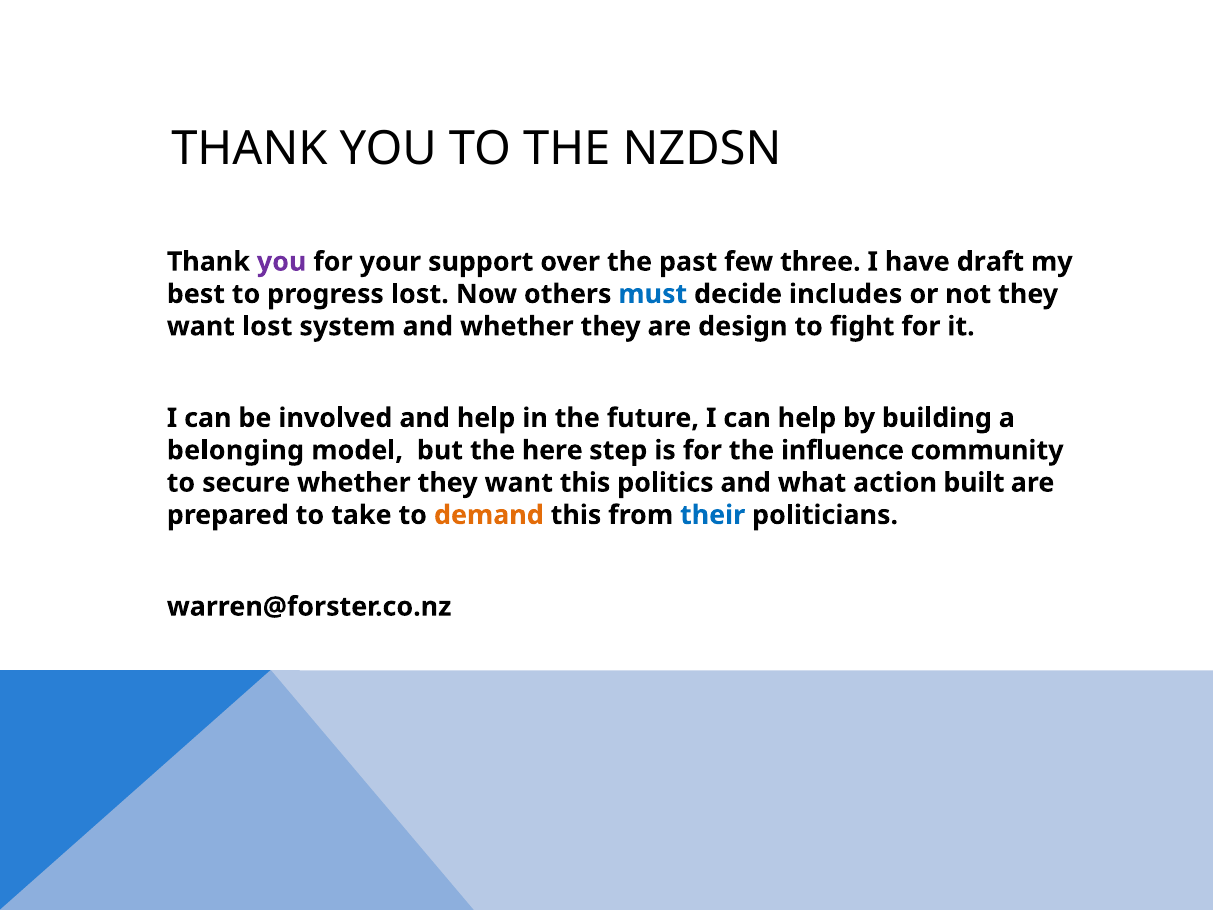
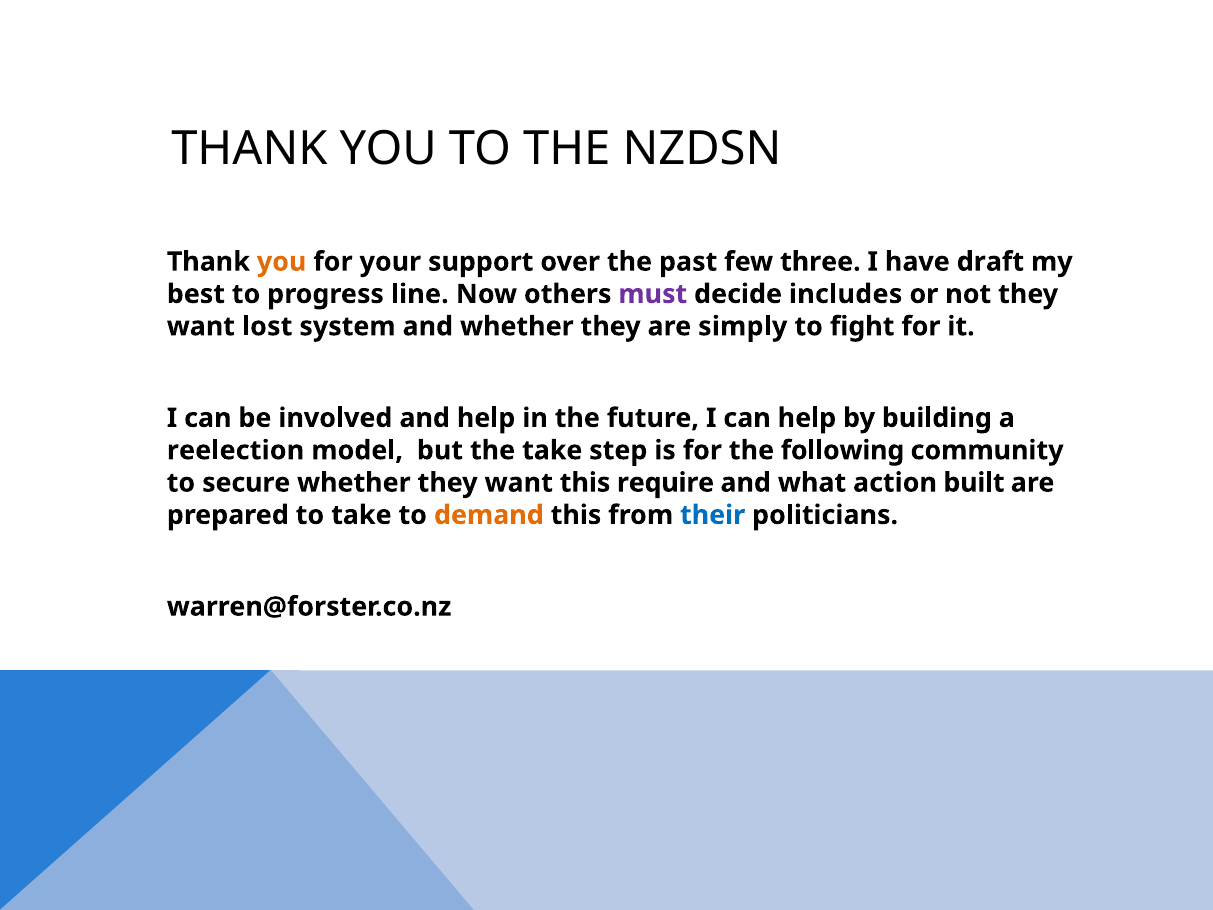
you at (282, 262) colour: purple -> orange
progress lost: lost -> line
must colour: blue -> purple
design: design -> simply
belonging: belonging -> reelection
the here: here -> take
influence: influence -> following
politics: politics -> require
